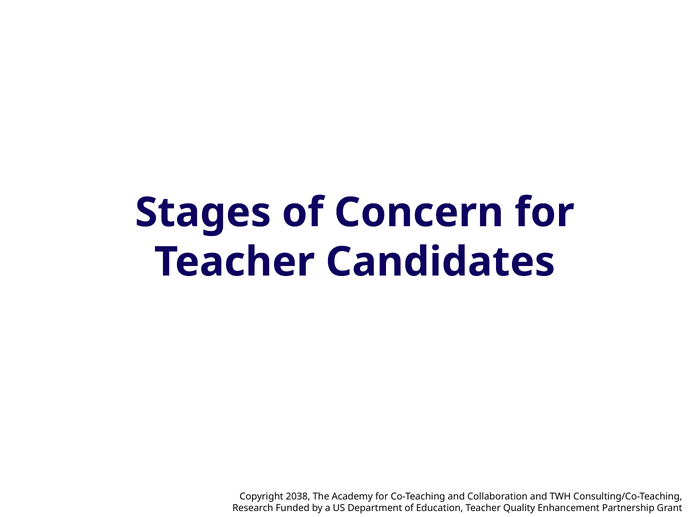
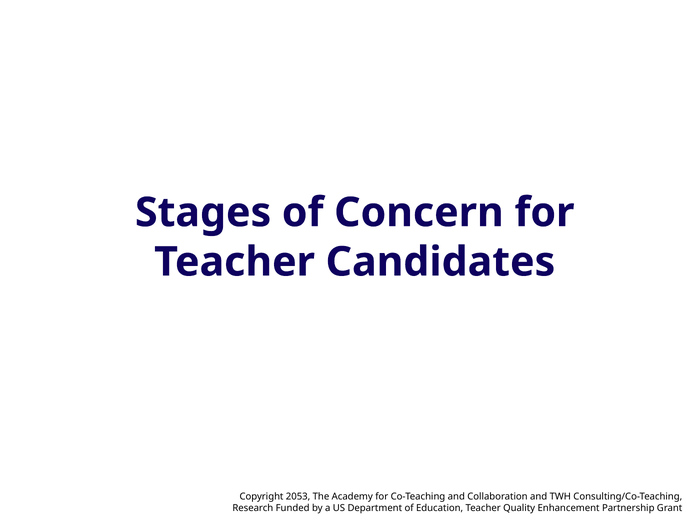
2038: 2038 -> 2053
